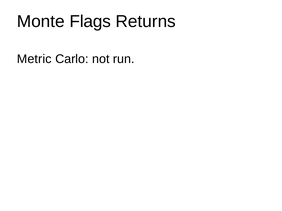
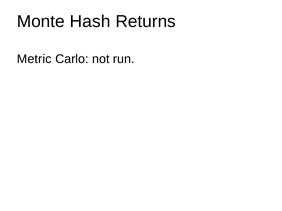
Flags: Flags -> Hash
